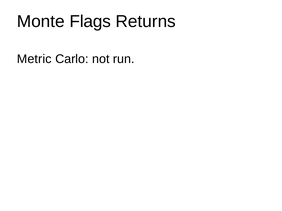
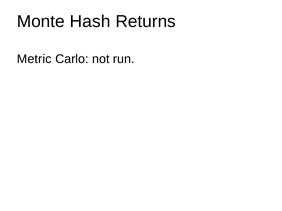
Flags: Flags -> Hash
